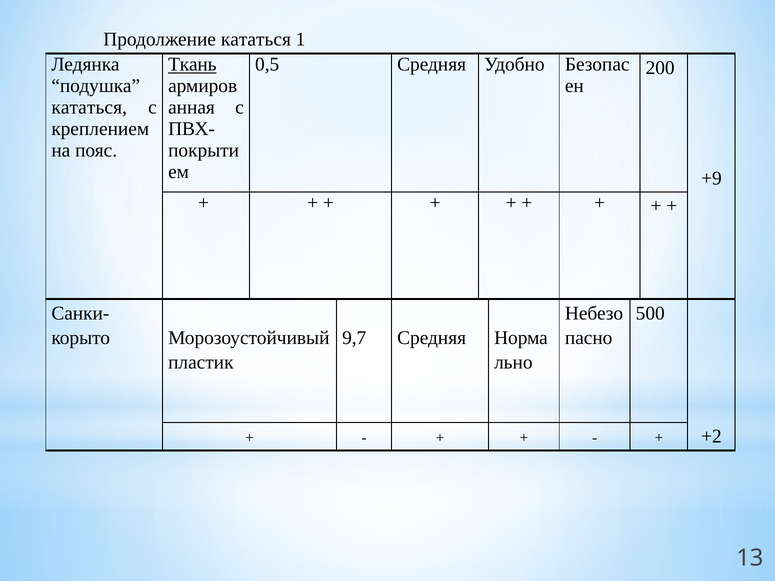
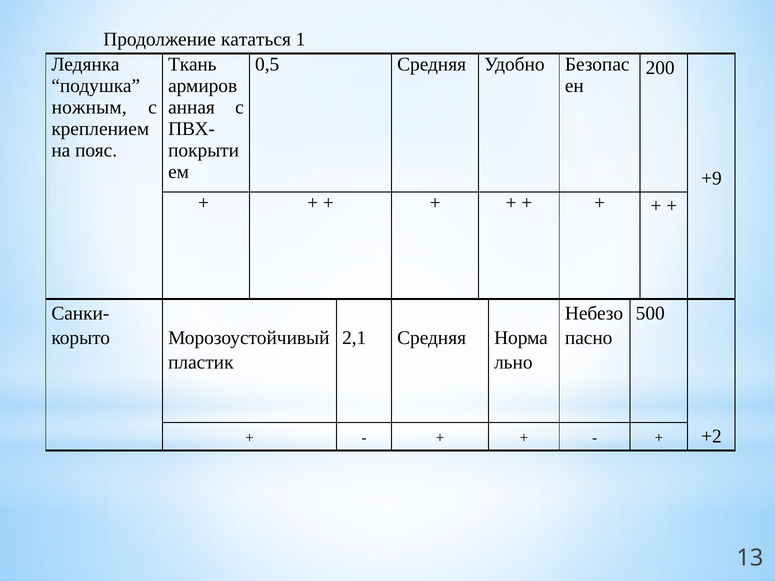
Ткань underline: present -> none
кататься at (89, 108): кататься -> ножным
9,7: 9,7 -> 2,1
